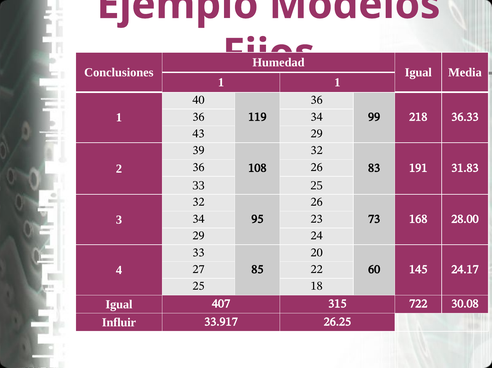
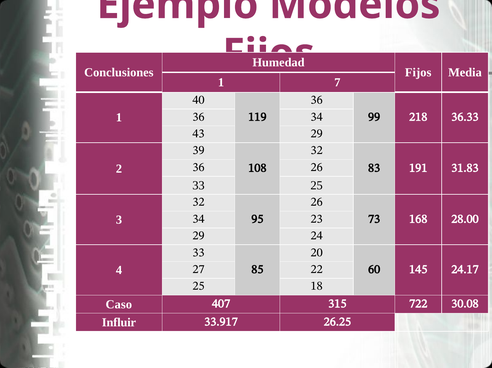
Igual at (418, 72): Igual -> Fijos
1 at (337, 82): 1 -> 7
Igual at (119, 304): Igual -> Caso
